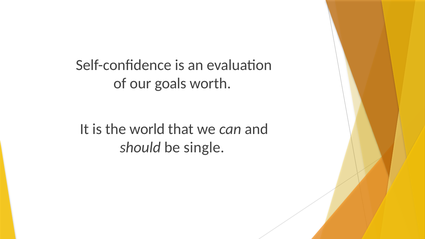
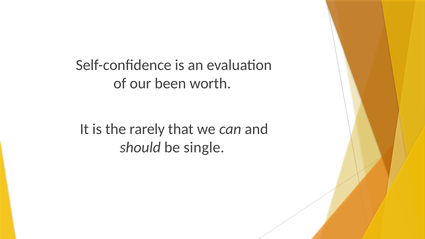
goals: goals -> been
world: world -> rarely
